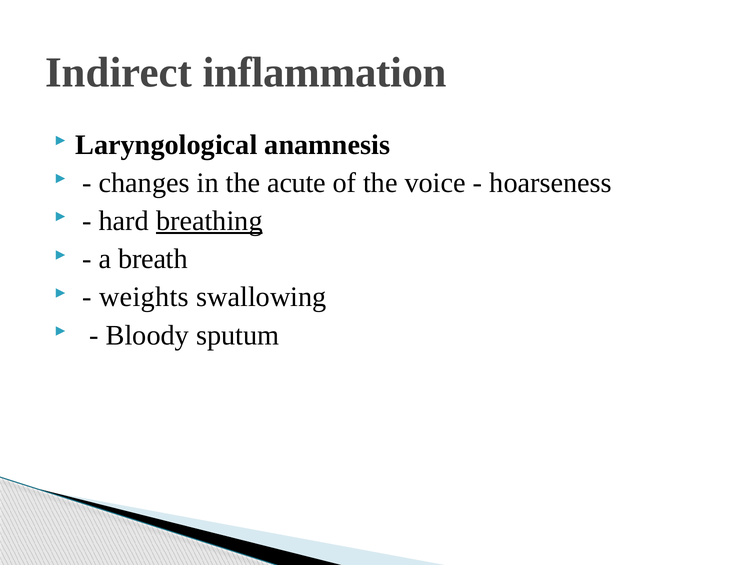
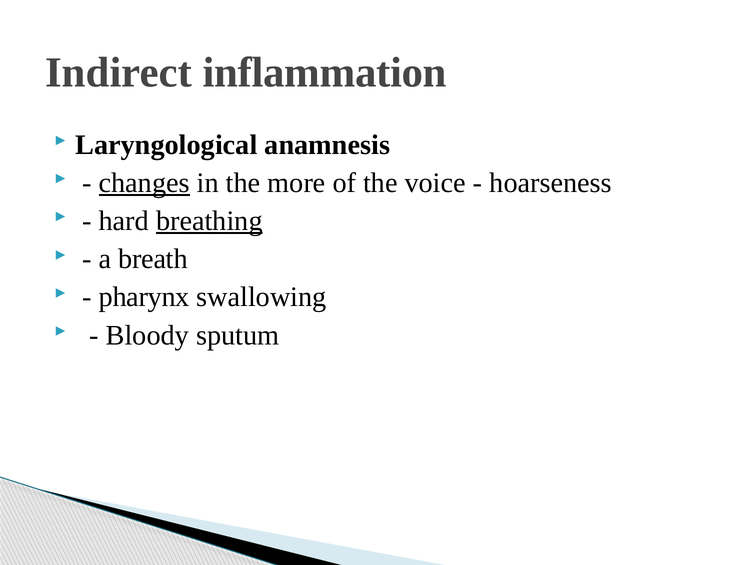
changes underline: none -> present
acute: acute -> more
weights: weights -> pharynx
